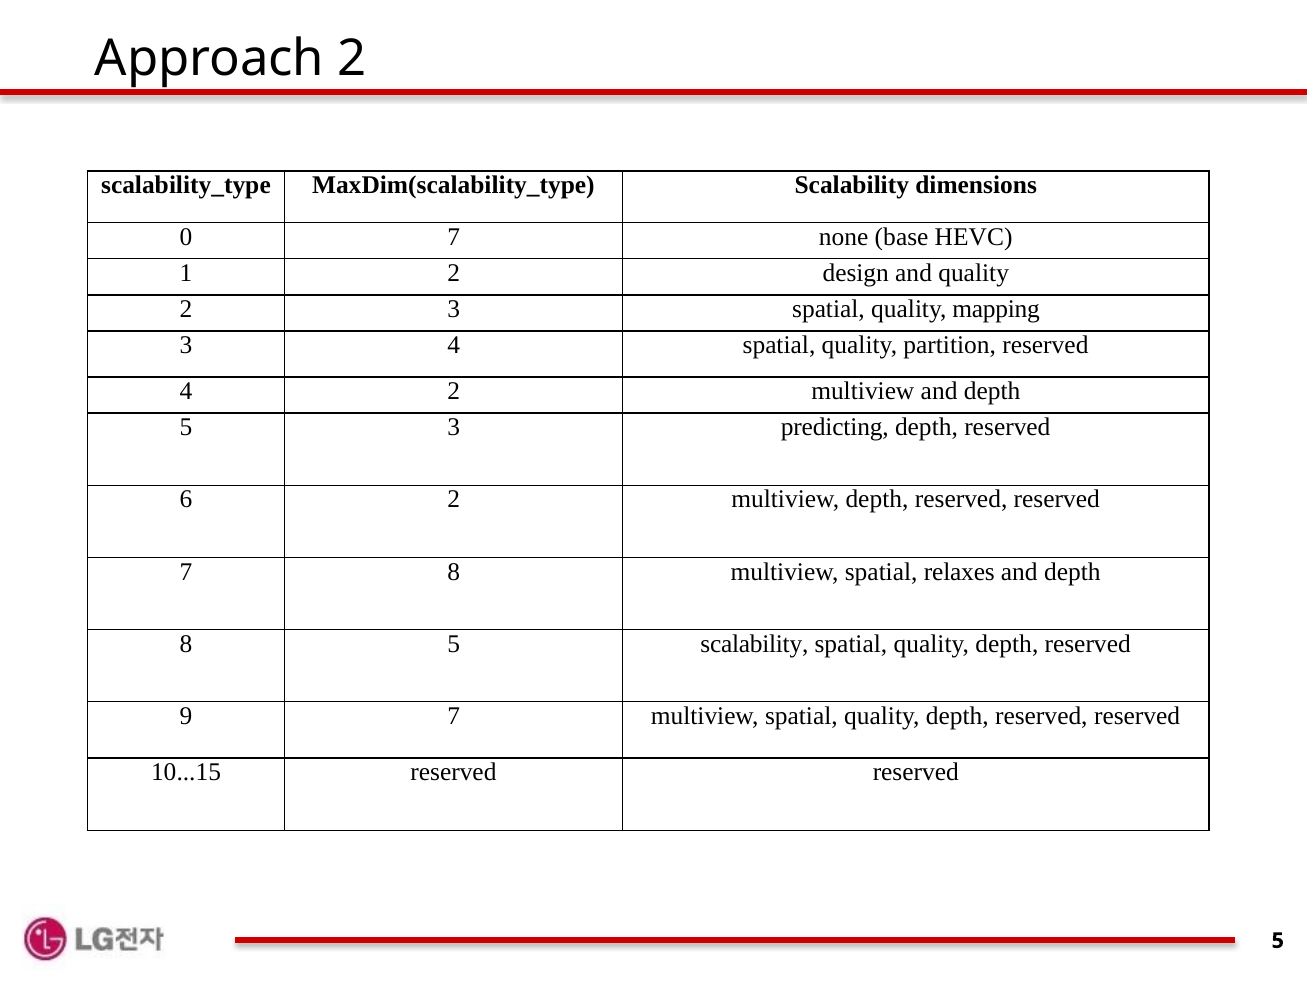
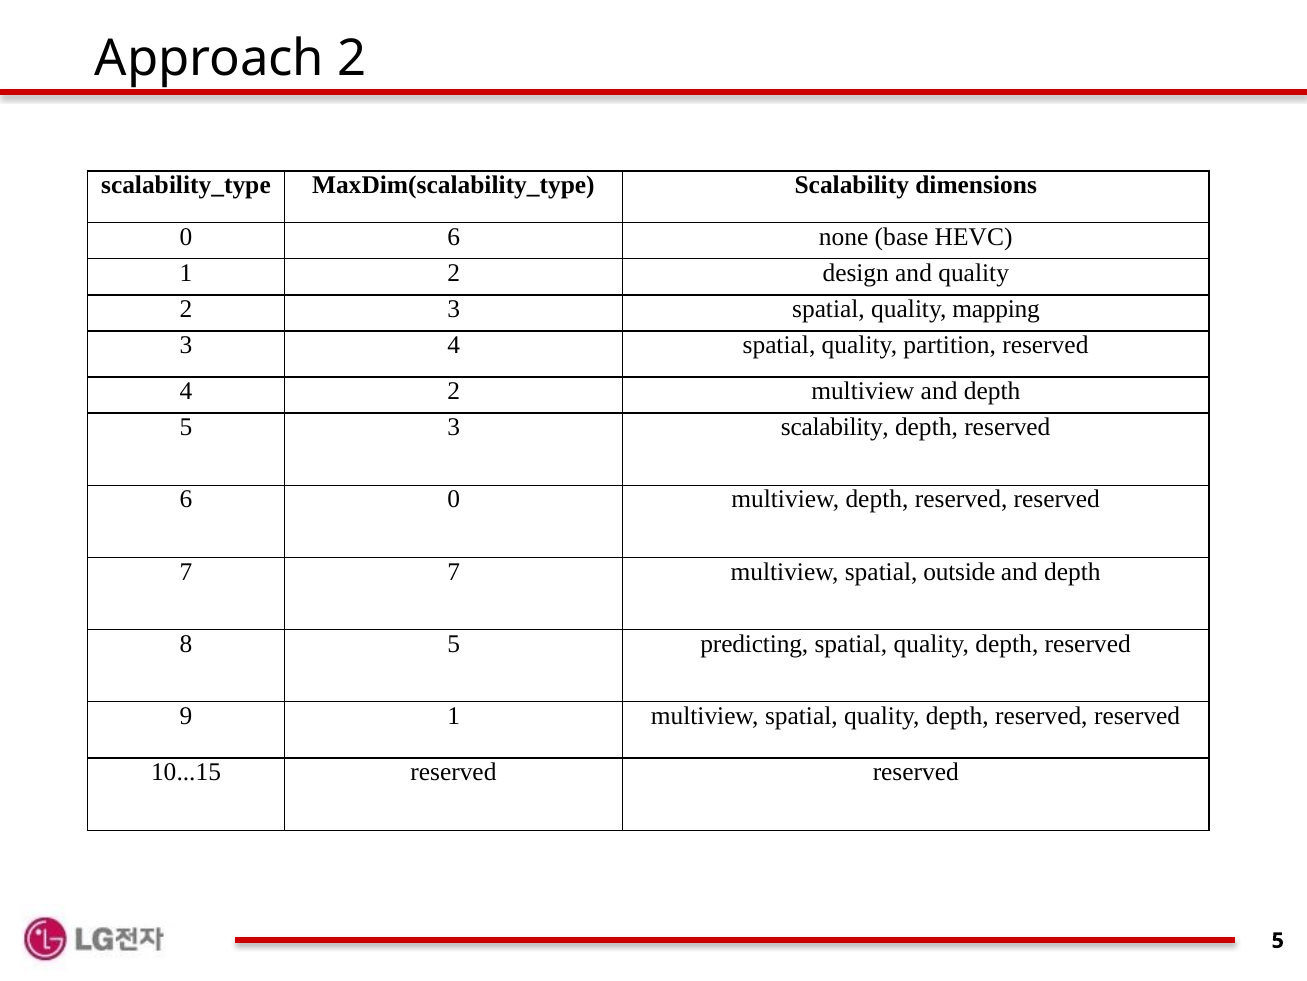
0 7: 7 -> 6
3 predicting: predicting -> scalability
6 2: 2 -> 0
7 8: 8 -> 7
relaxes: relaxes -> outside
5 scalability: scalability -> predicting
9 7: 7 -> 1
